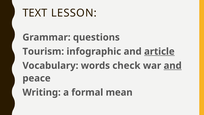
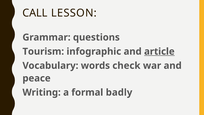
TEXT: TEXT -> CALL
and at (173, 65) underline: present -> none
mean: mean -> badly
